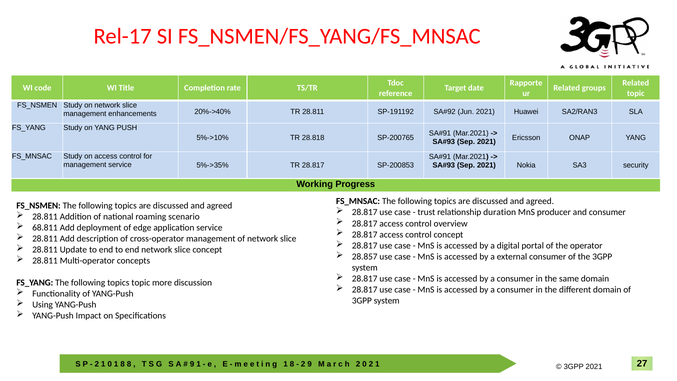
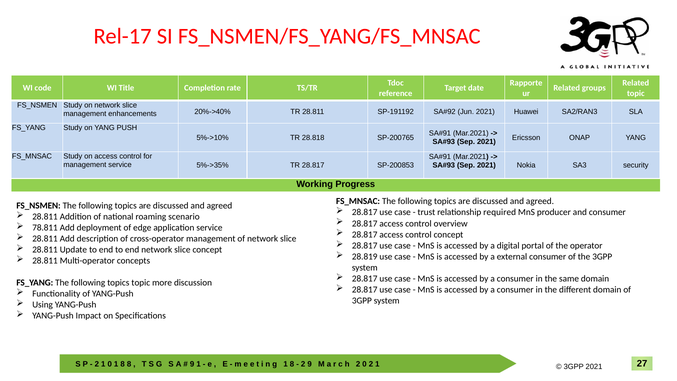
duration: duration -> required
68.811: 68.811 -> 78.811
28.857: 28.857 -> 28.819
